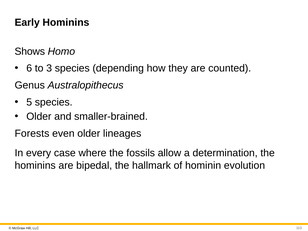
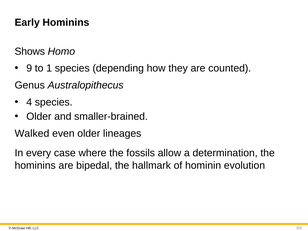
6: 6 -> 9
3: 3 -> 1
5: 5 -> 4
Forests: Forests -> Walked
